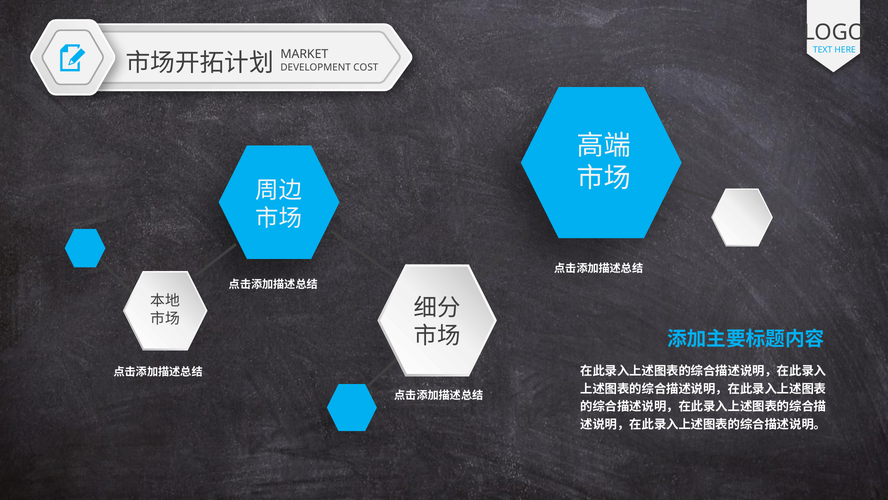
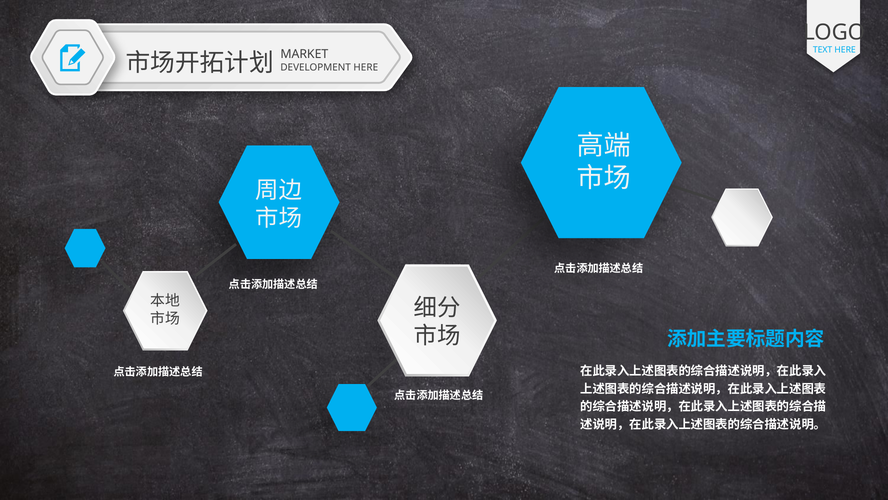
DEVELOPMENT COST: COST -> HERE
